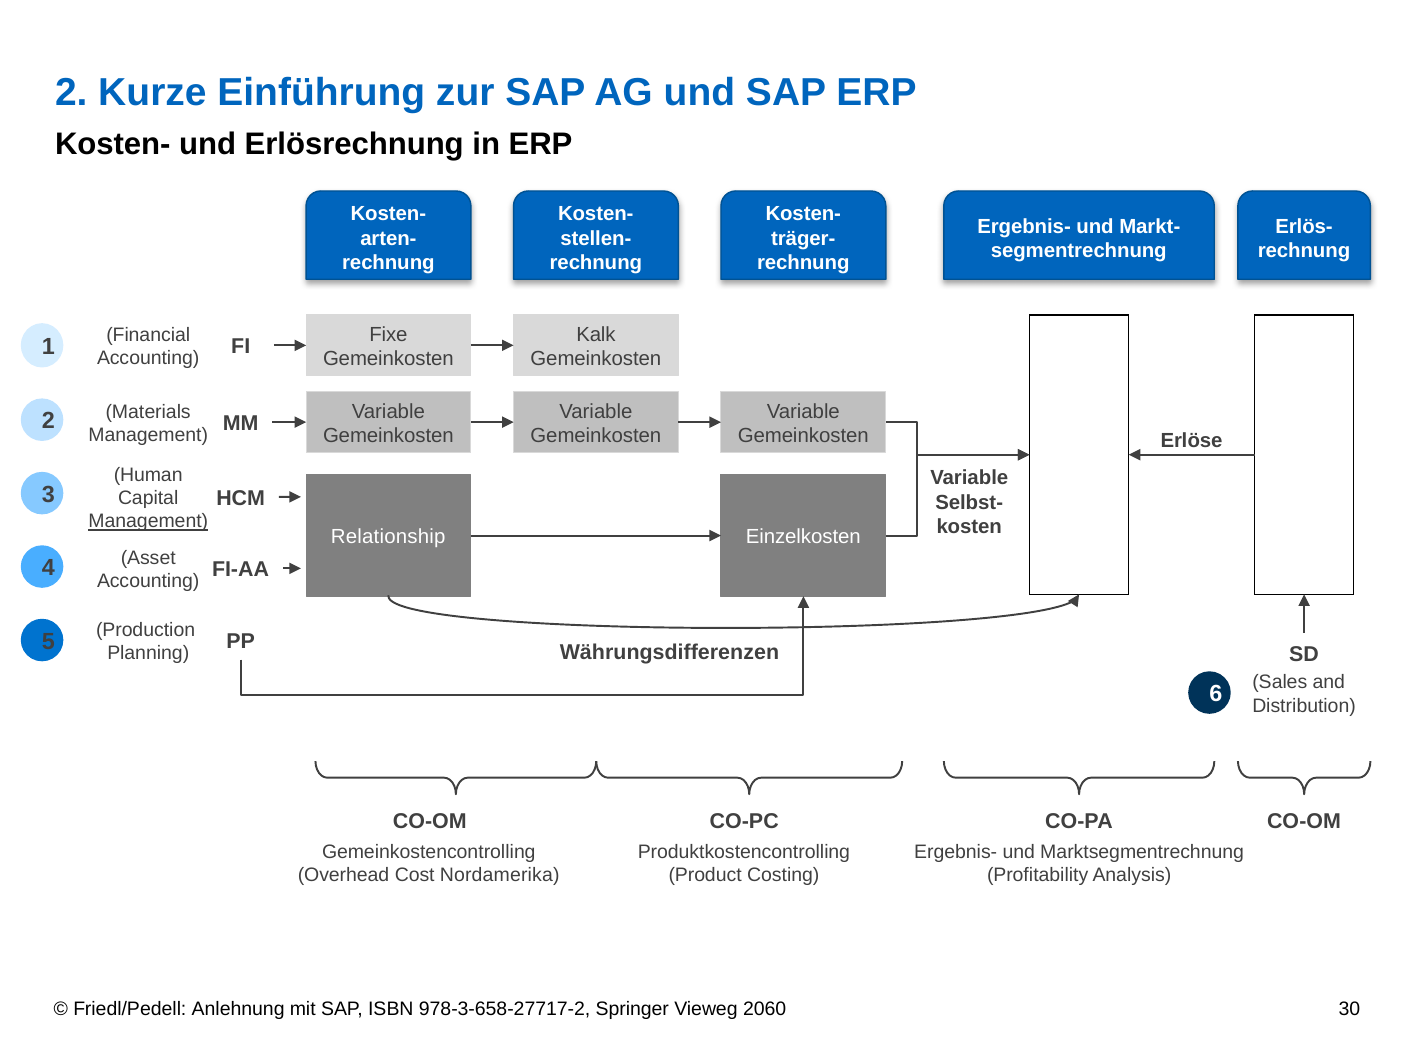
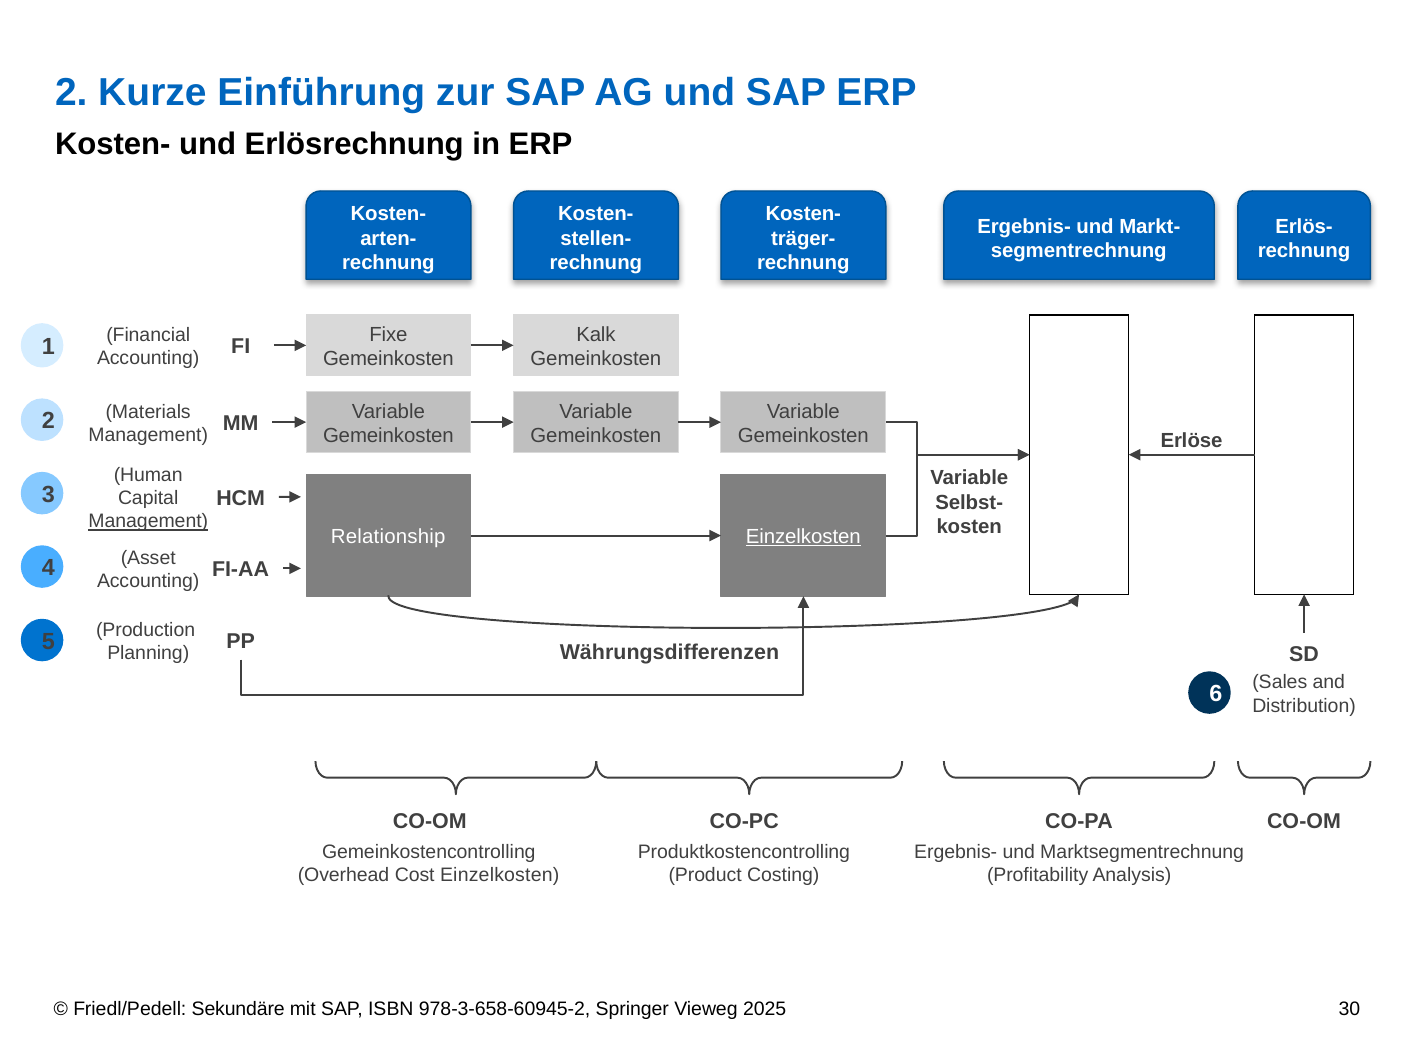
Einzelkosten at (803, 537) underline: none -> present
Cost Nordamerika: Nordamerika -> Einzelkosten
Anlehnung: Anlehnung -> Sekundäre
978-3-658-27717-2: 978-3-658-27717-2 -> 978-3-658-60945-2
2060: 2060 -> 2025
